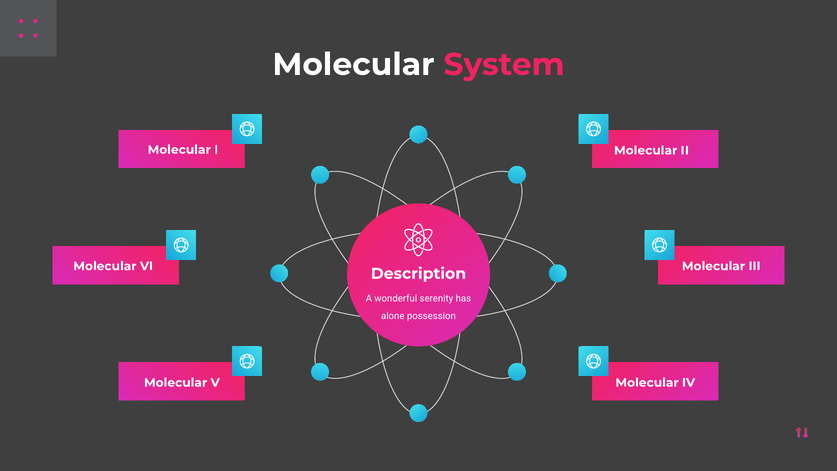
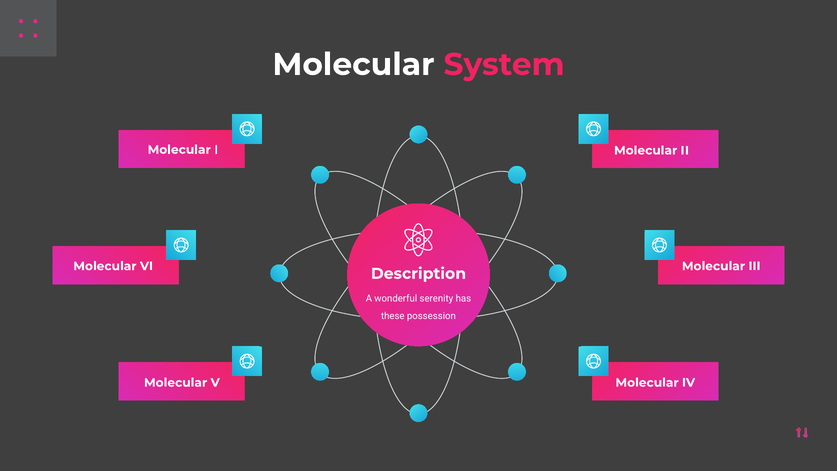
alone: alone -> these
